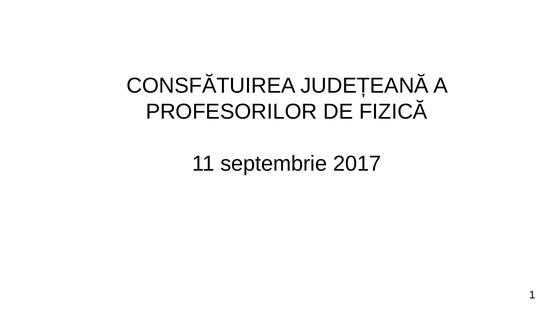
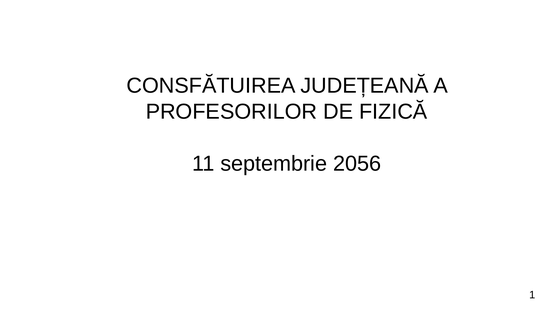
2017: 2017 -> 2056
